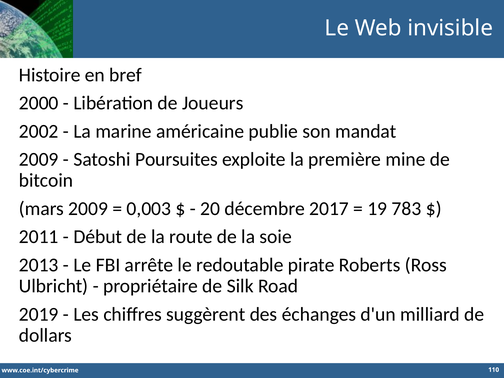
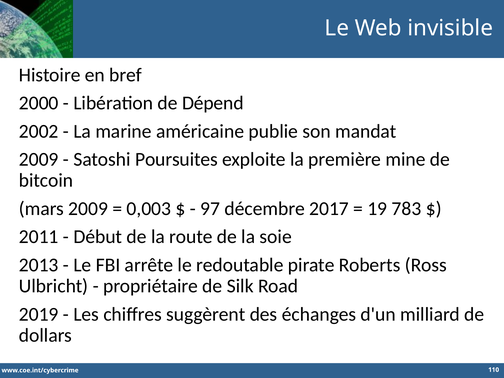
Joueurs: Joueurs -> Dépend
20: 20 -> 97
